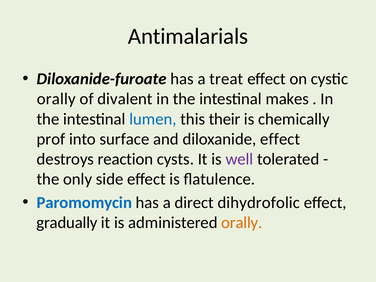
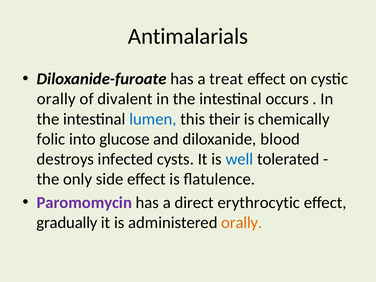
makes: makes -> occurs
prof: prof -> folic
surface: surface -> glucose
diloxanide effect: effect -> blood
reaction: reaction -> infected
well colour: purple -> blue
Paromomycin colour: blue -> purple
dihydrofolic: dihydrofolic -> erythrocytic
